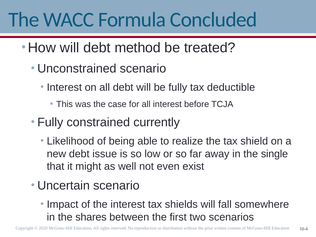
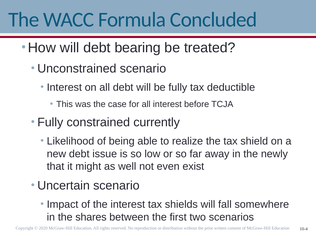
method: method -> bearing
single: single -> newly
